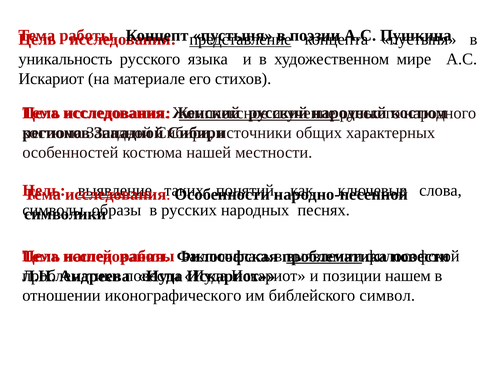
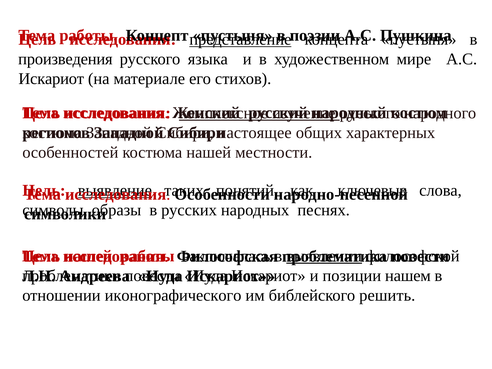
уникальность: уникальность -> произведения
источники: источники -> настоящее
символ: символ -> решить
